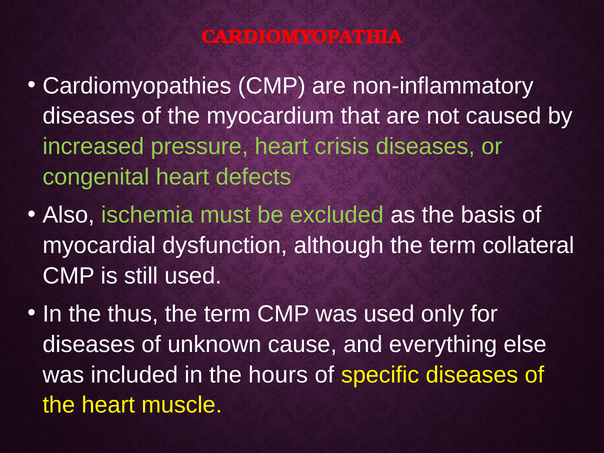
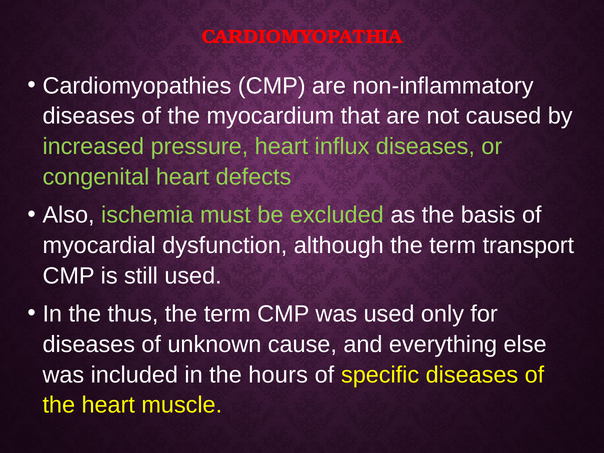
crisis: crisis -> influx
collateral: collateral -> transport
